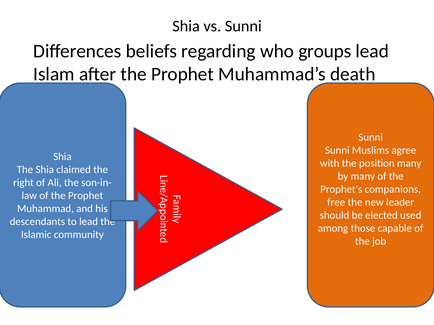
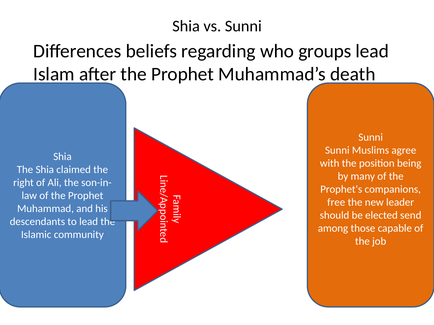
position many: many -> being
used: used -> send
